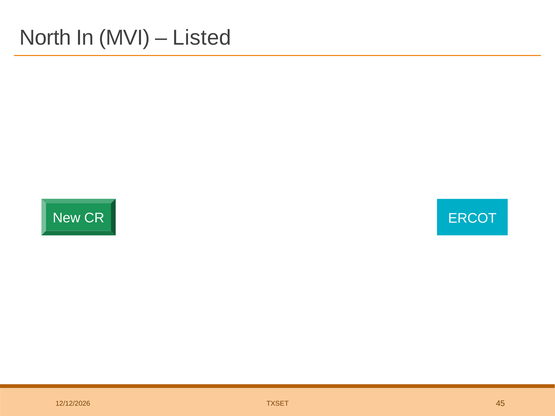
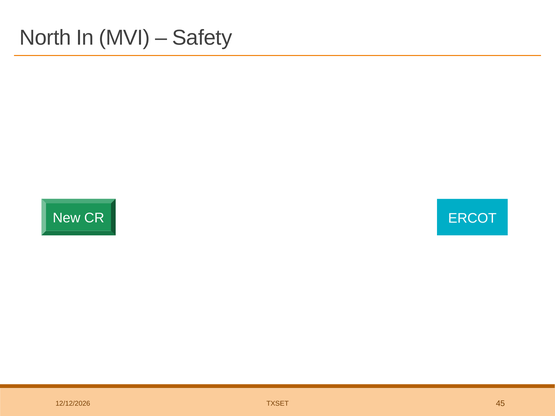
Listed: Listed -> Safety
